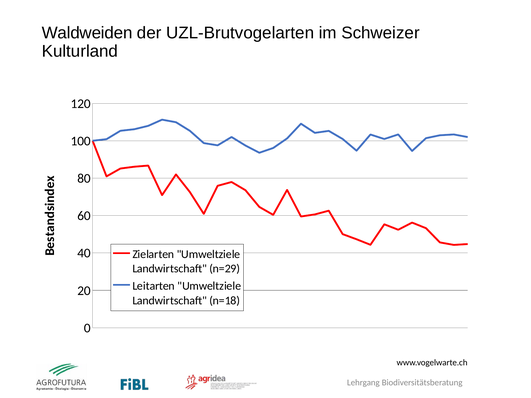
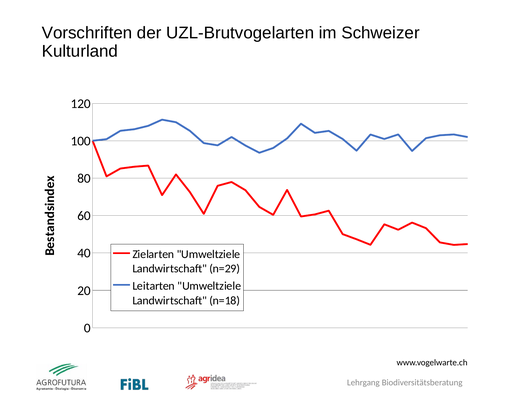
Waldweiden: Waldweiden -> Vorschriften
